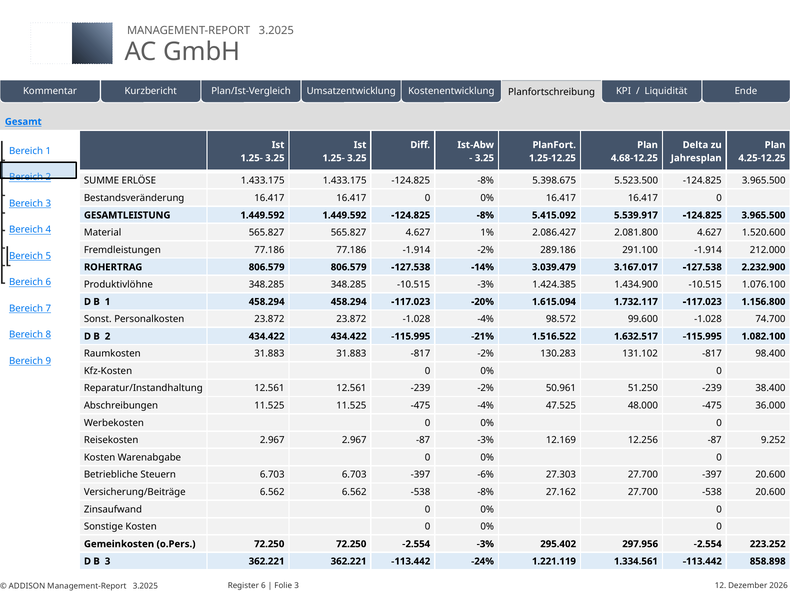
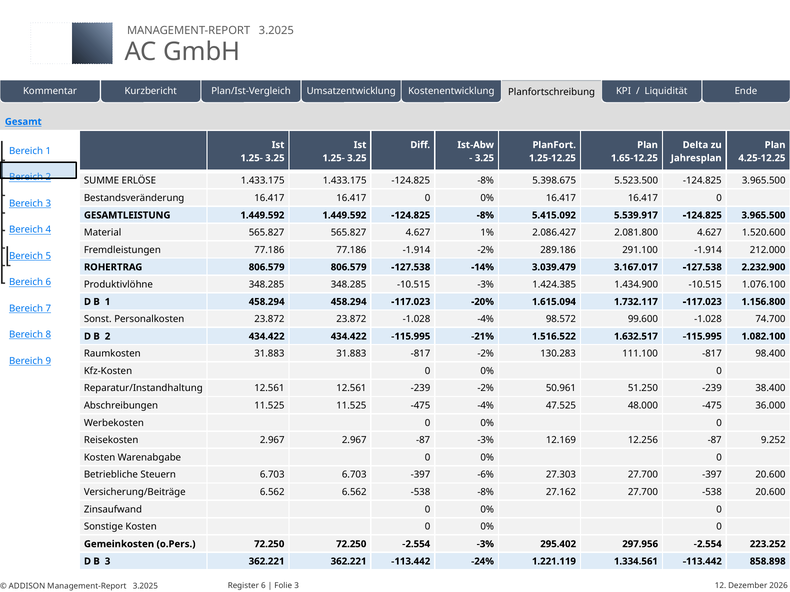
4.68-12.25: 4.68-12.25 -> 1.65-12.25
131.102: 131.102 -> 111.100
